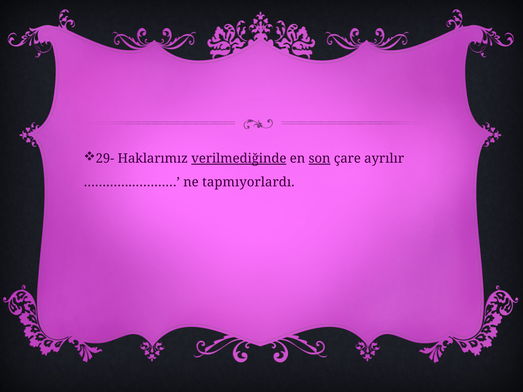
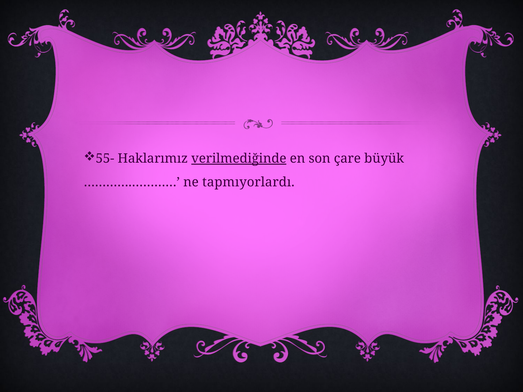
29-: 29- -> 55-
son underline: present -> none
ayrılır: ayrılır -> büyük
